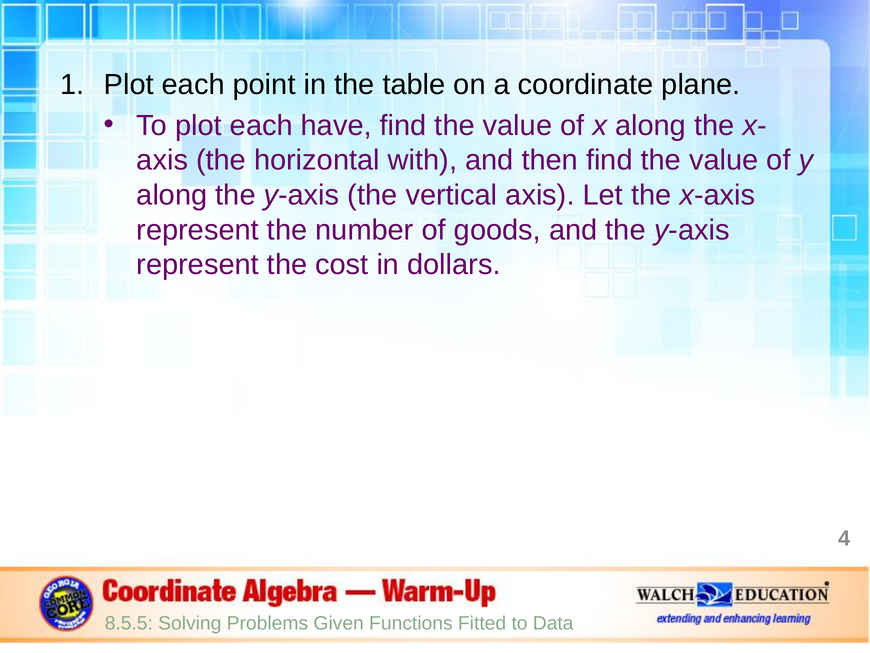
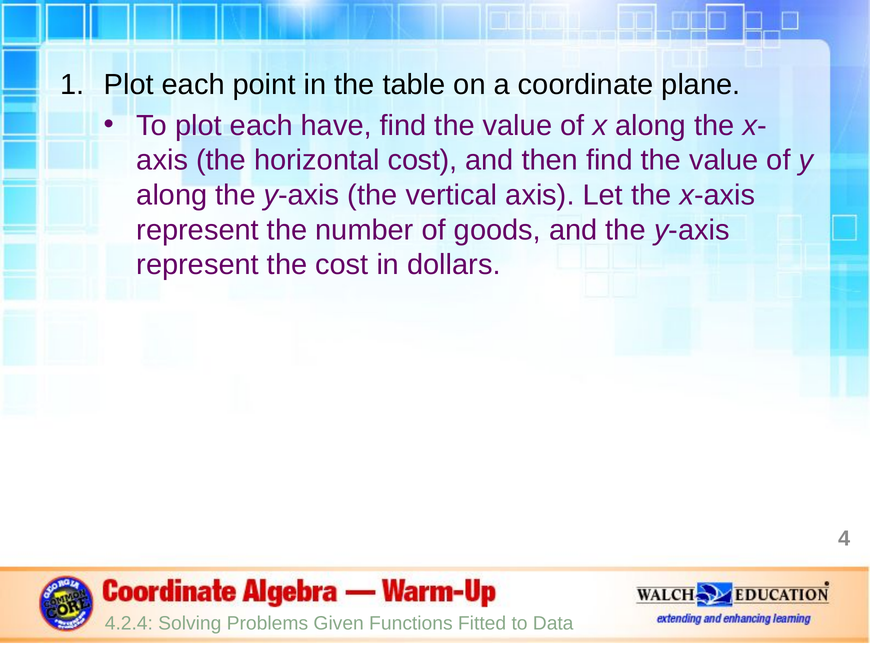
horizontal with: with -> cost
8.5.5: 8.5.5 -> 4.2.4
